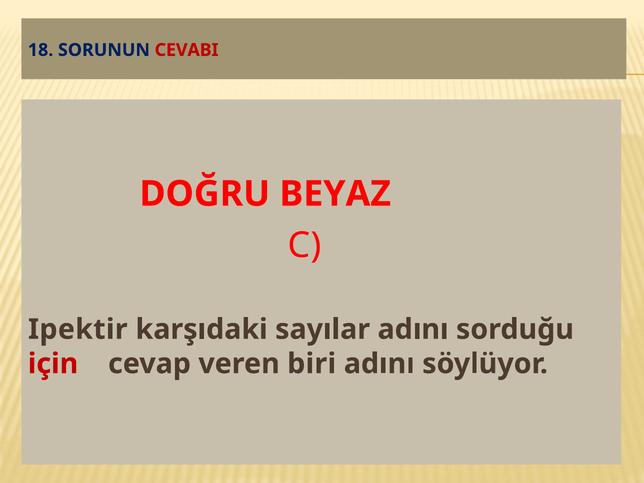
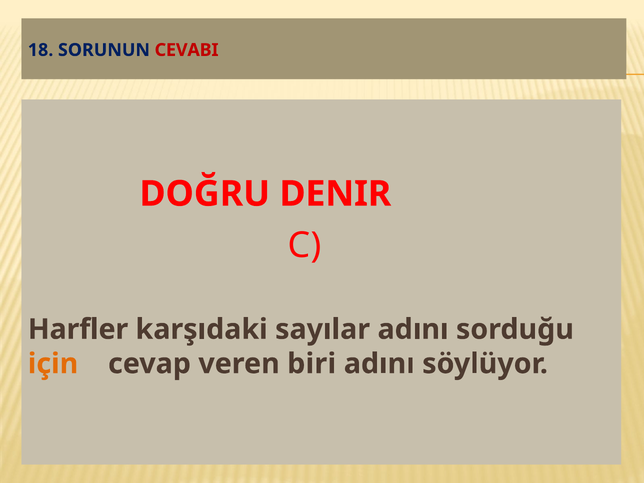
BEYAZ: BEYAZ -> DENIR
Ipektir: Ipektir -> Harfler
için colour: red -> orange
